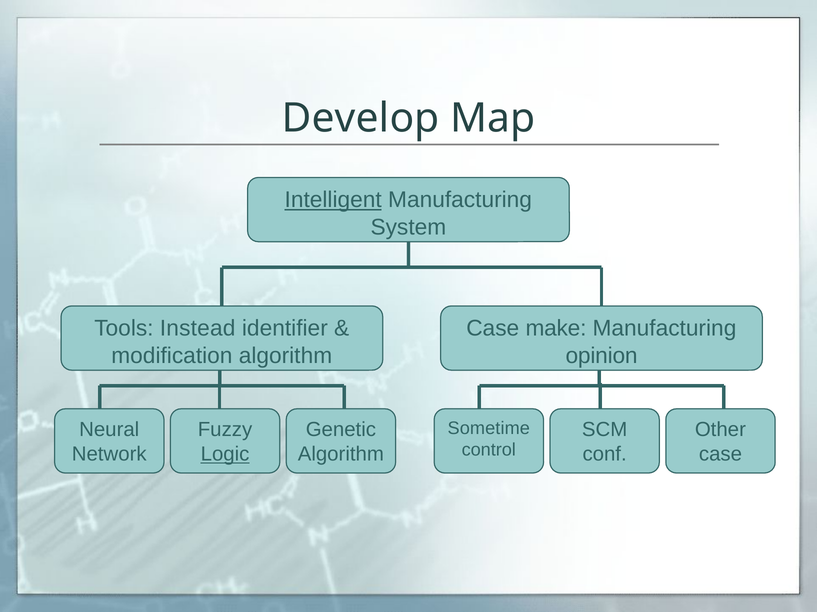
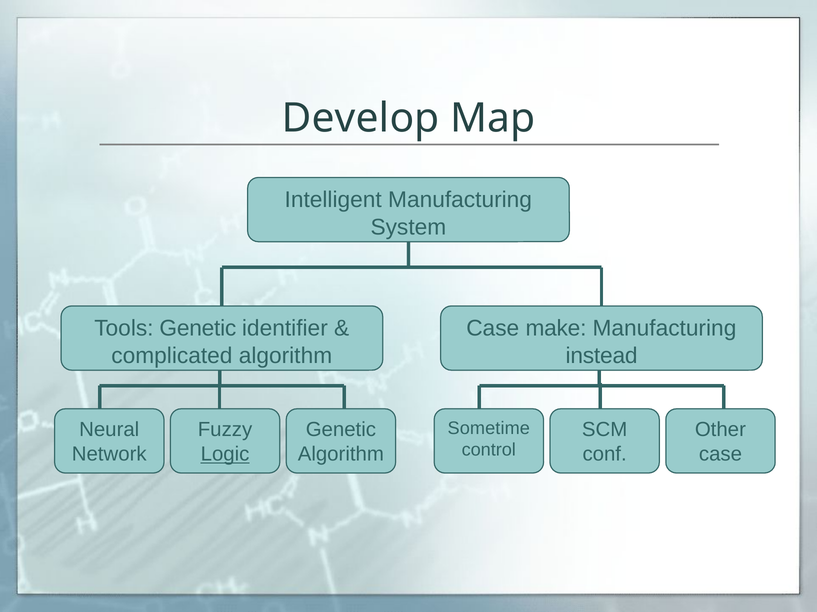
Intelligent underline: present -> none
Tools Instead: Instead -> Genetic
modification: modification -> complicated
opinion: opinion -> instead
